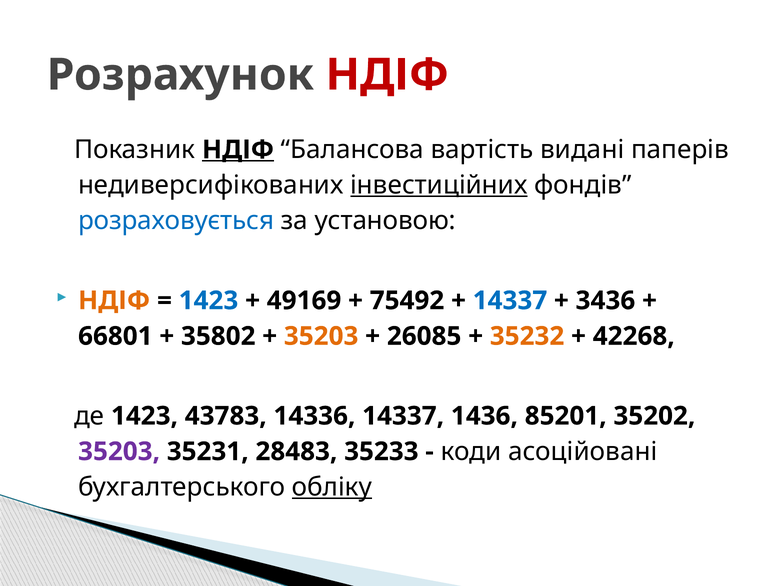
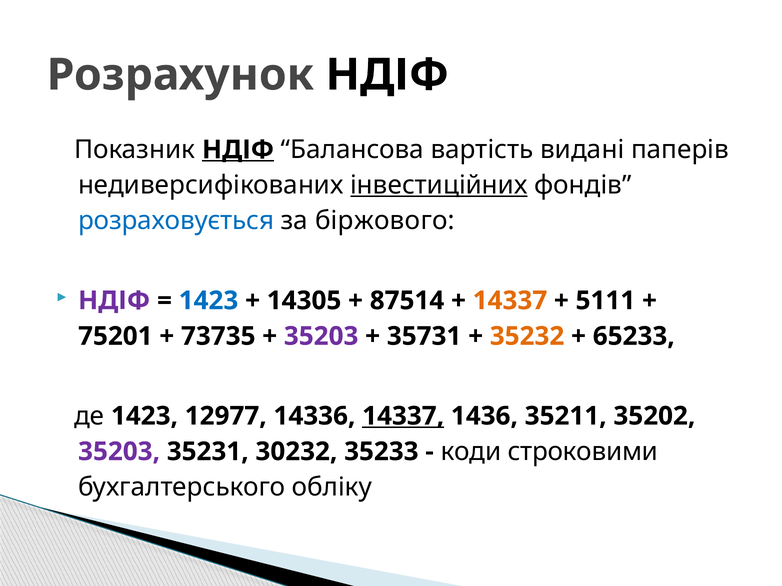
НДІФ at (387, 75) colour: red -> black
установою: установою -> біржового
НДІФ at (114, 301) colour: orange -> purple
49169: 49169 -> 14305
75492: 75492 -> 87514
14337 at (510, 301) colour: blue -> orange
3436: 3436 -> 5111
66801: 66801 -> 75201
35802: 35802 -> 73735
35203 at (321, 336) colour: orange -> purple
26085: 26085 -> 35731
42268: 42268 -> 65233
43783: 43783 -> 12977
14337 at (403, 416) underline: none -> present
85201: 85201 -> 35211
28483: 28483 -> 30232
асоційовані: асоційовані -> строковими
обліку underline: present -> none
